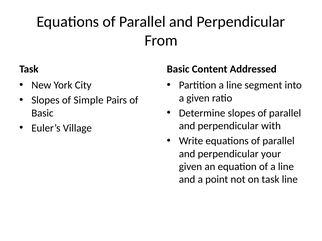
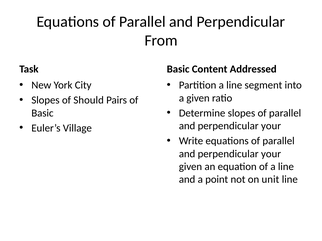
Simple: Simple -> Should
with at (271, 126): with -> your
on task: task -> unit
